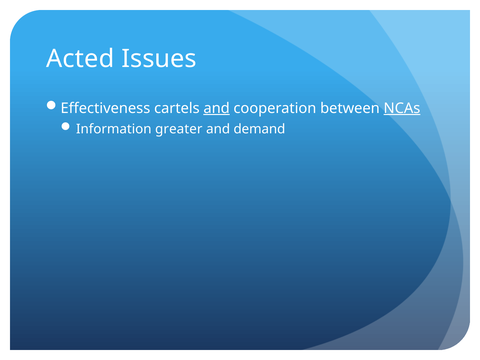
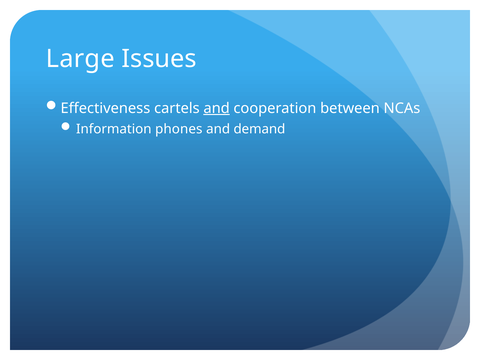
Acted: Acted -> Large
NCAs underline: present -> none
greater: greater -> phones
